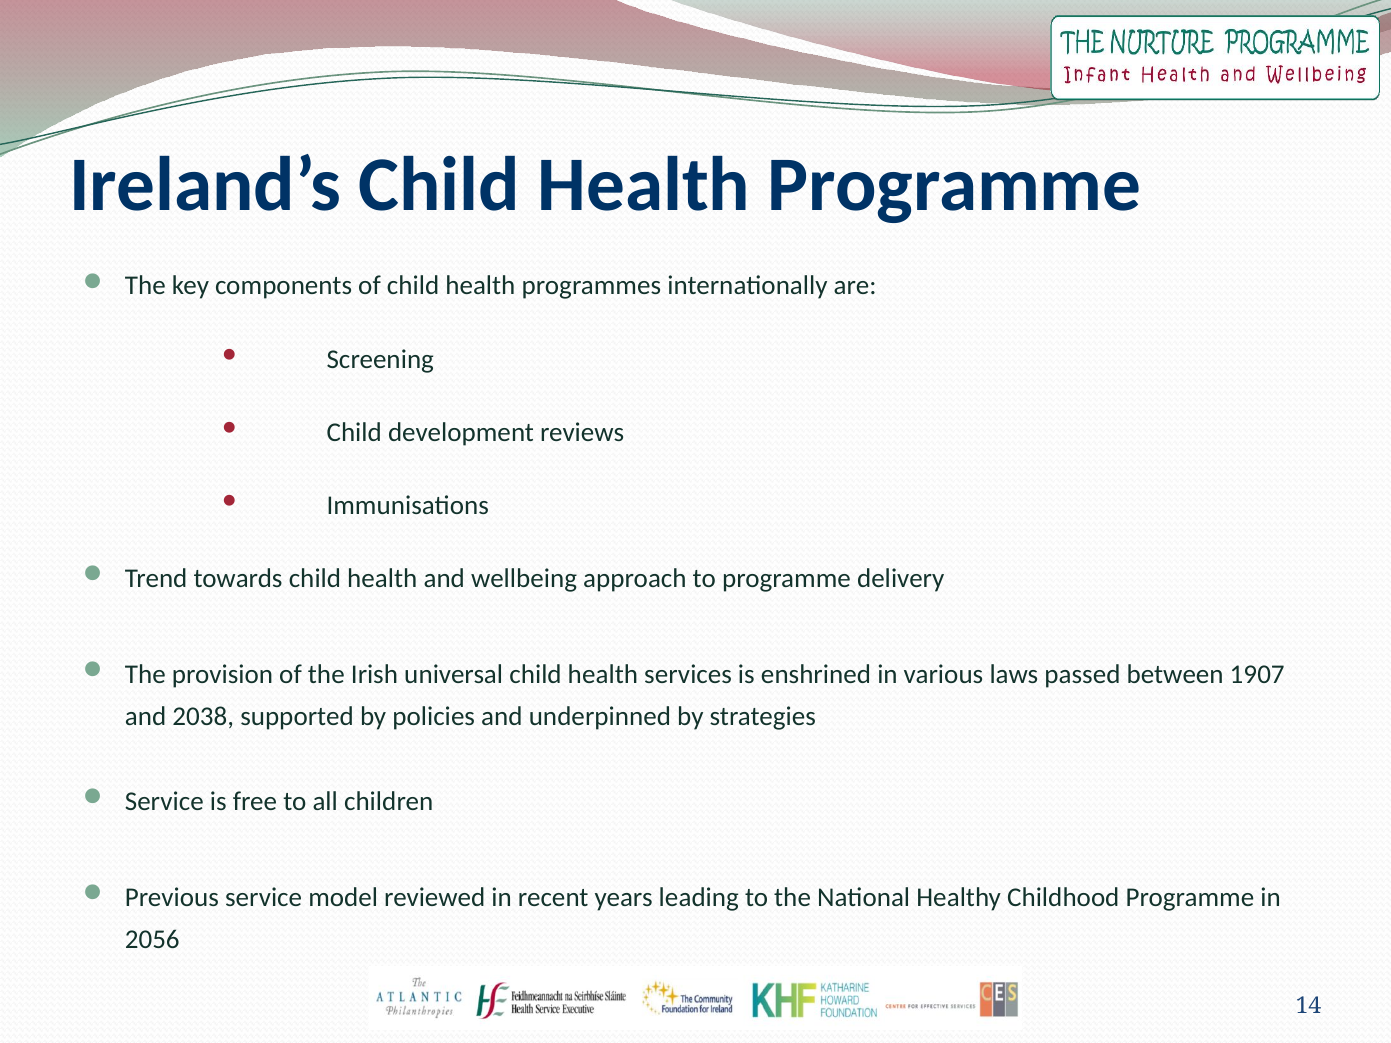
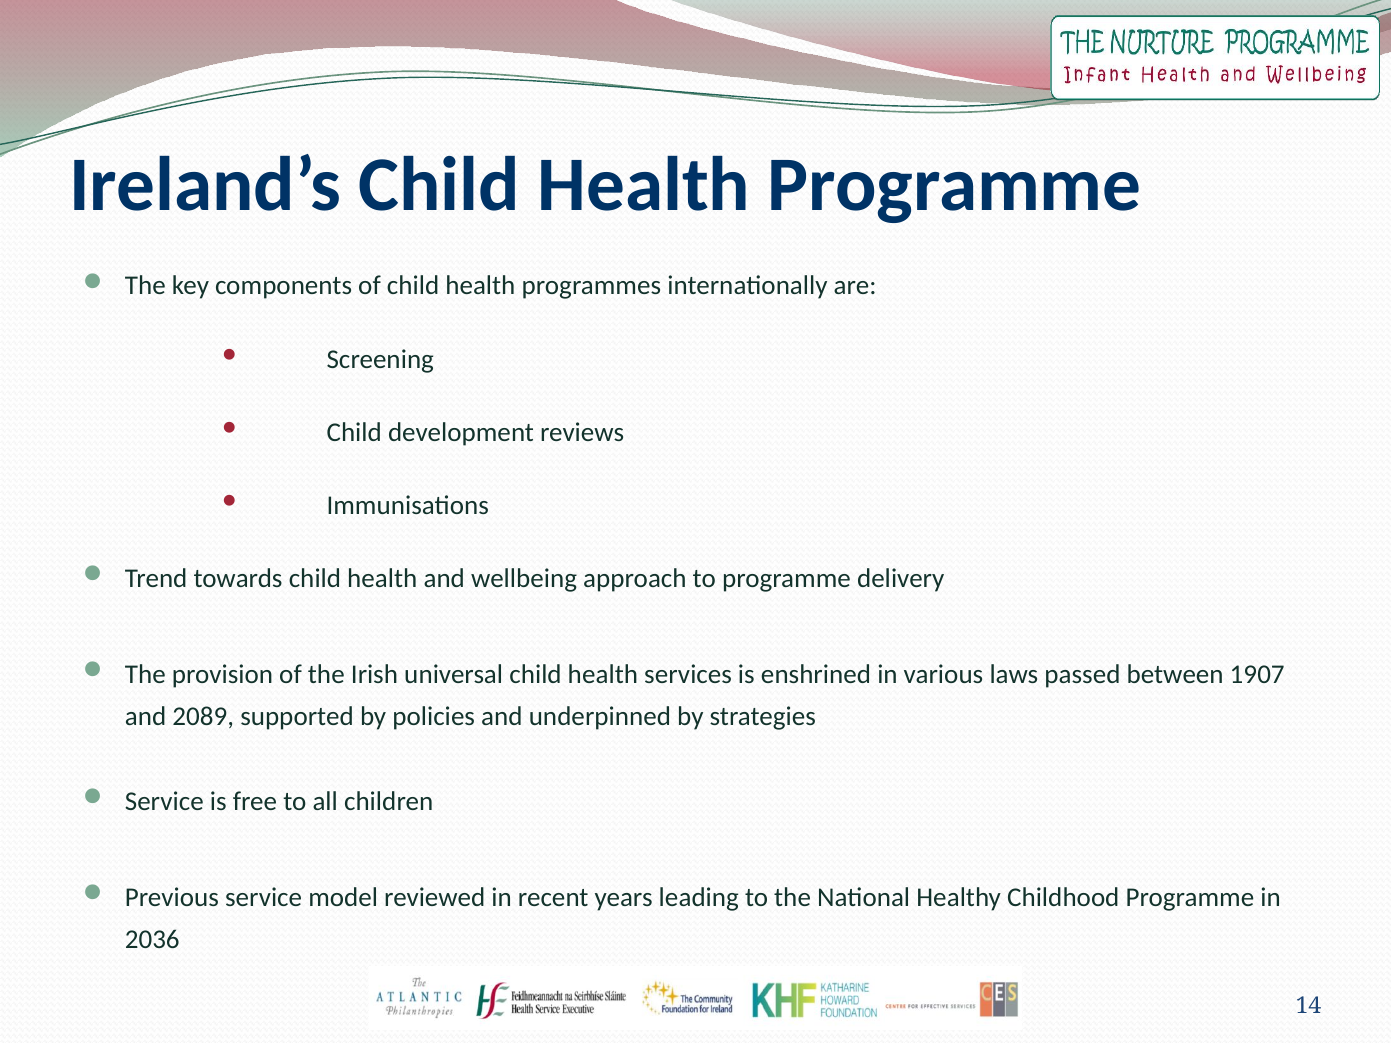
2038: 2038 -> 2089
2056: 2056 -> 2036
